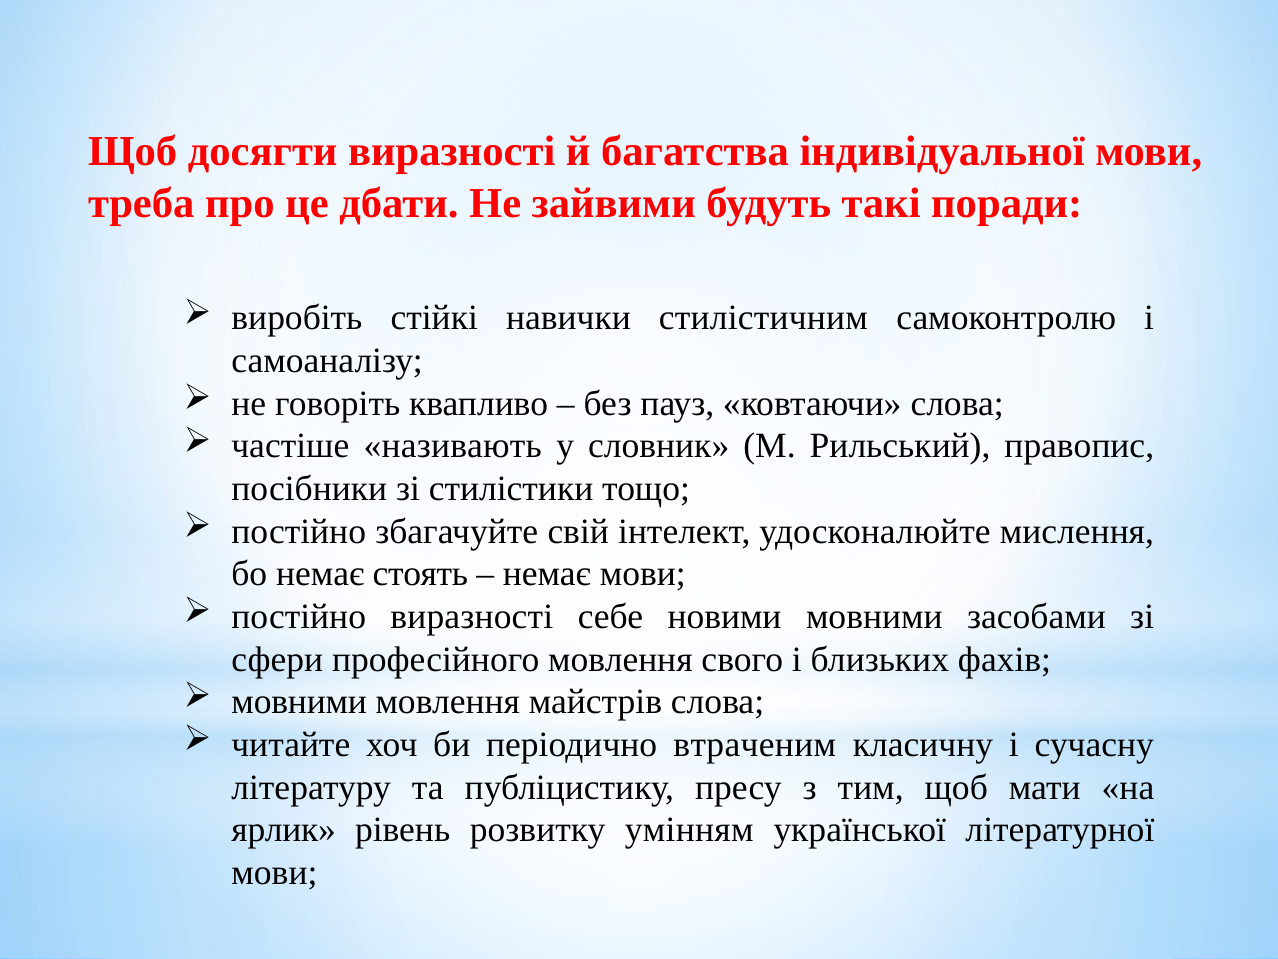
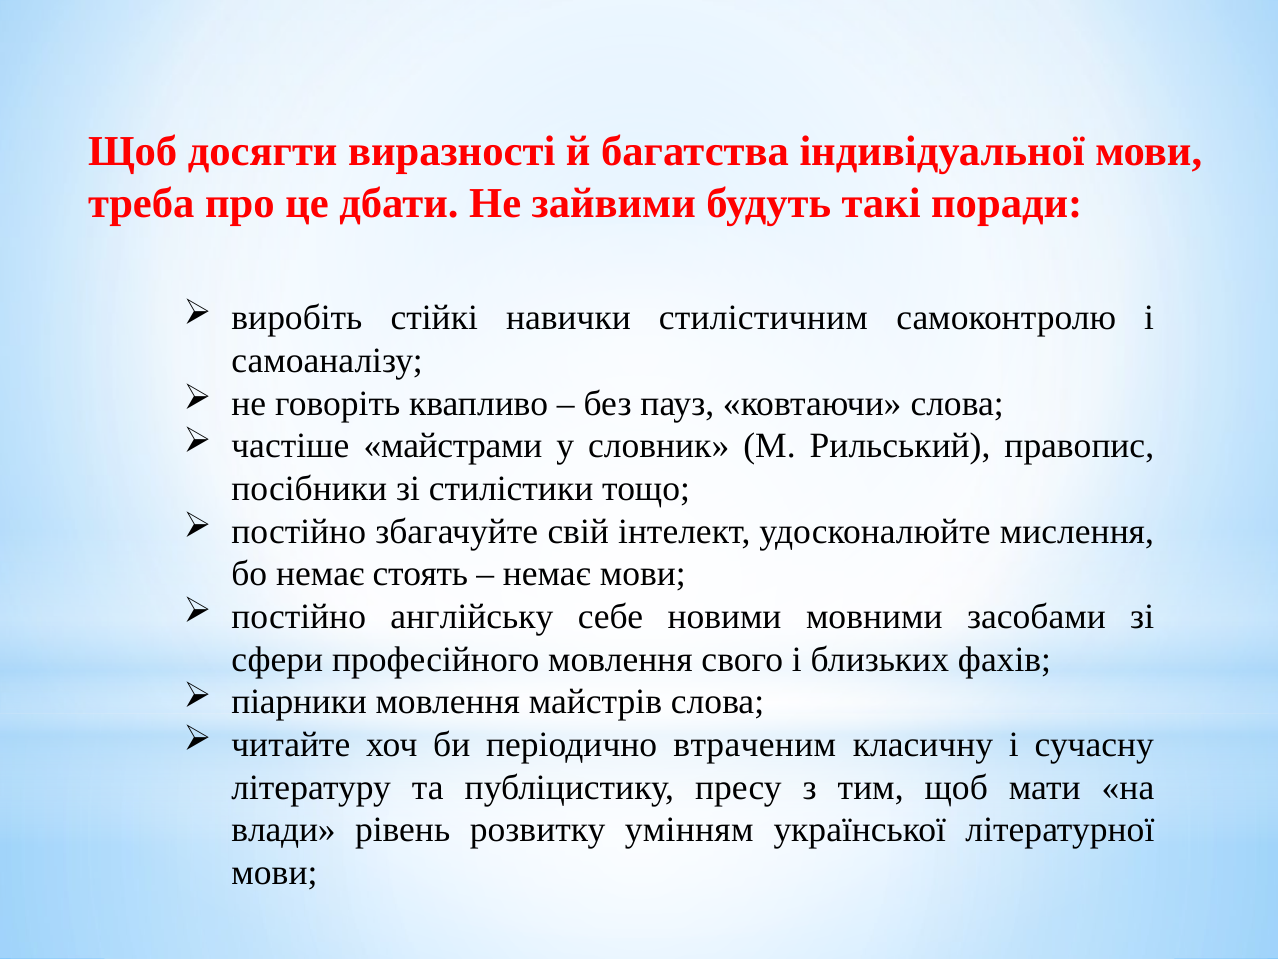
називають: називають -> майстрами
постійно виразності: виразності -> англійську
мовними at (299, 702): мовними -> піарники
ярлик: ярлик -> влади
